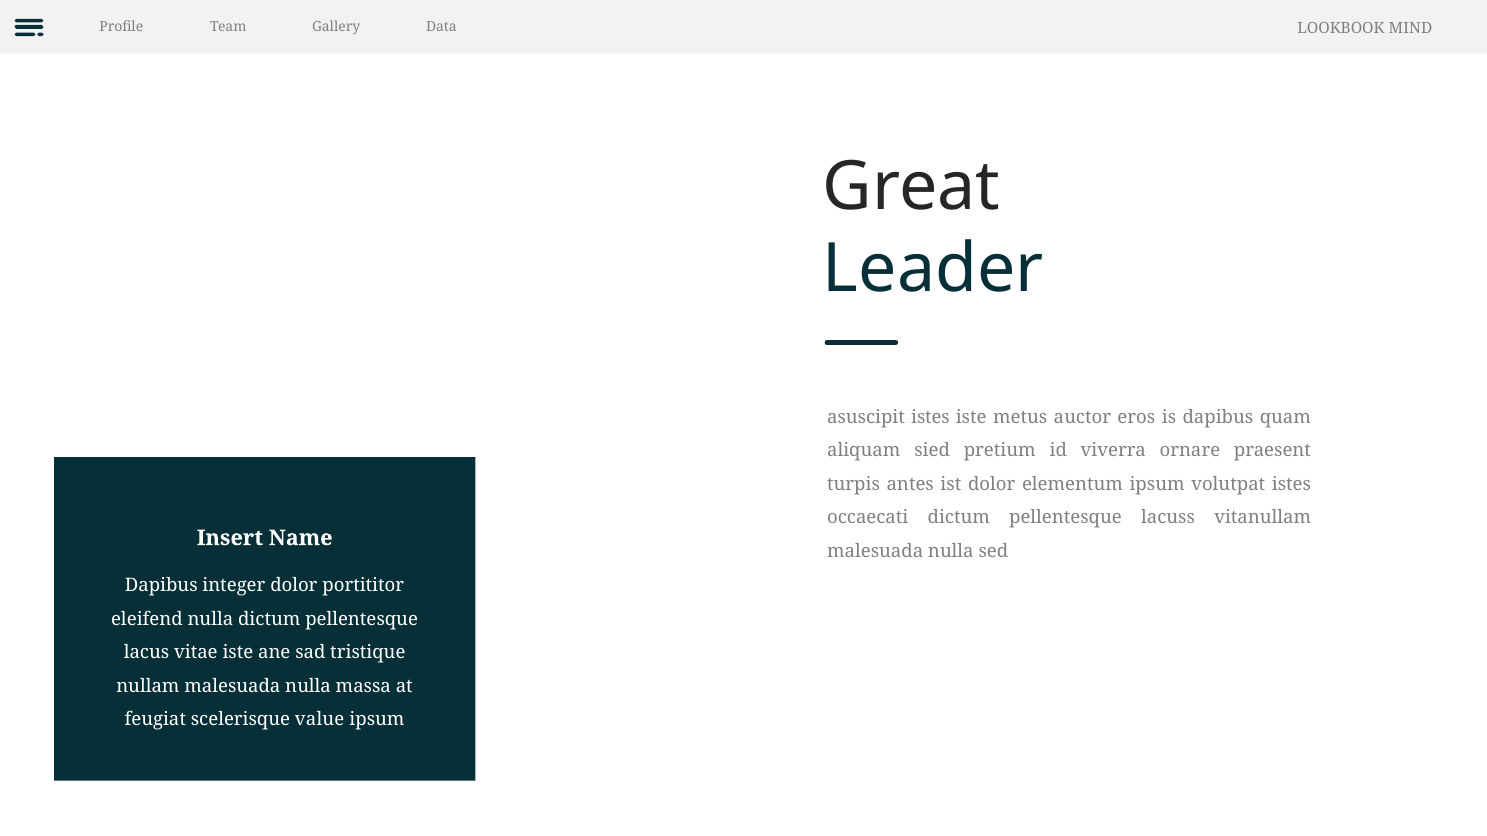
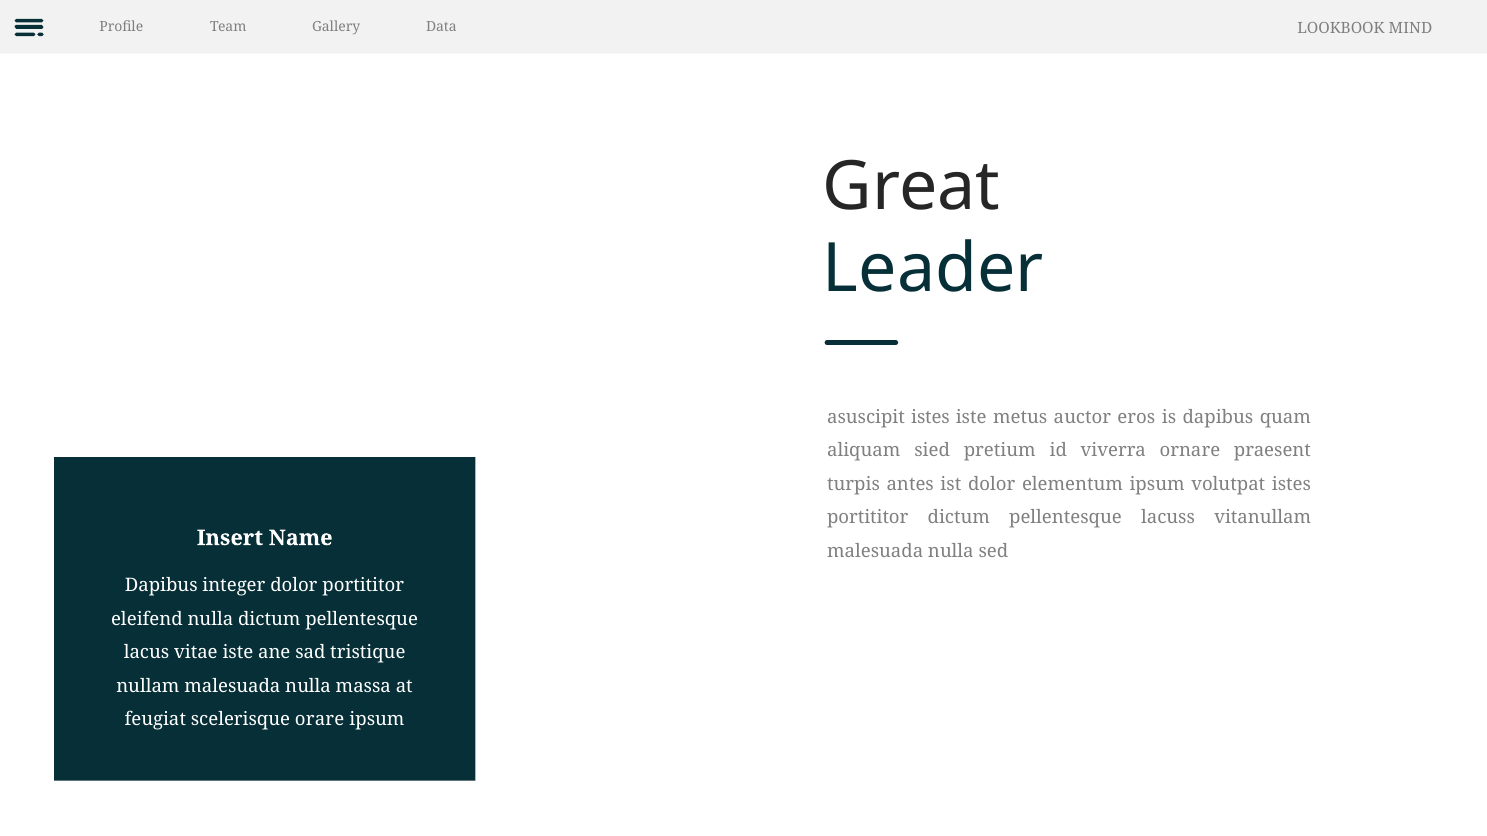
occaecati at (868, 518): occaecati -> portititor
value: value -> orare
